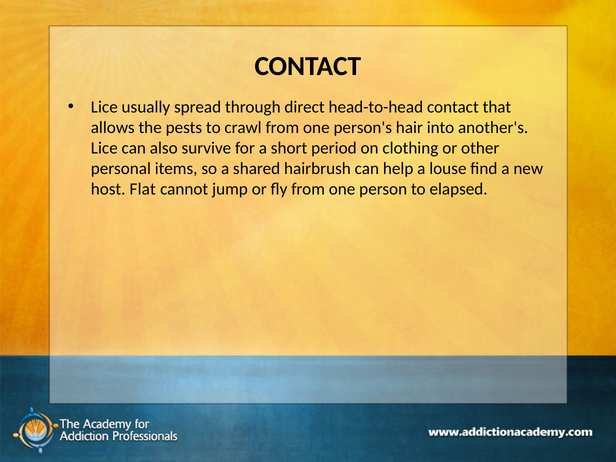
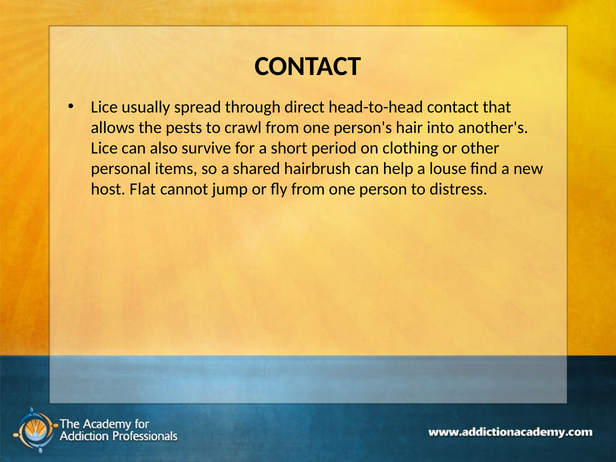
elapsed: elapsed -> distress
